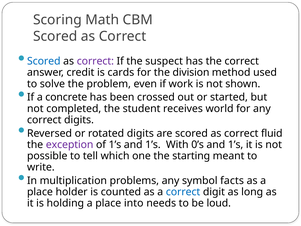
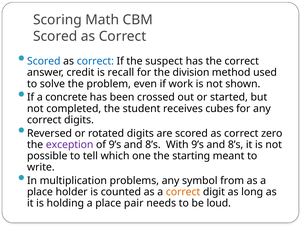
correct at (95, 61) colour: purple -> blue
cards: cards -> recall
world: world -> cubes
fluid: fluid -> zero
of 1’s: 1’s -> 9’s
1’s at (153, 144): 1’s -> 8’s
With 0’s: 0’s -> 9’s
1’s at (236, 144): 1’s -> 8’s
facts: facts -> from
correct at (183, 192) colour: blue -> orange
into: into -> pair
